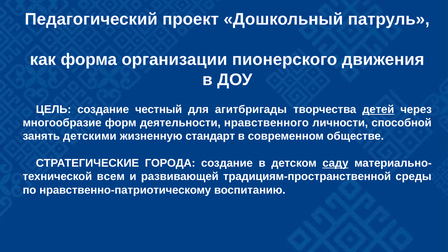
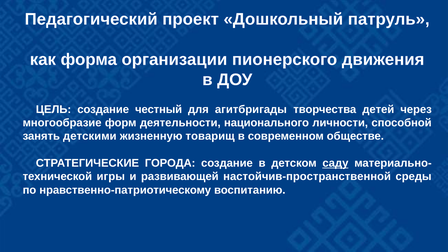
детей underline: present -> none
нравственного: нравственного -> национального
стандарт: стандарт -> товарищ
всем: всем -> игры
традициям-пространственной: традициям-пространственной -> настойчив-пространственной
